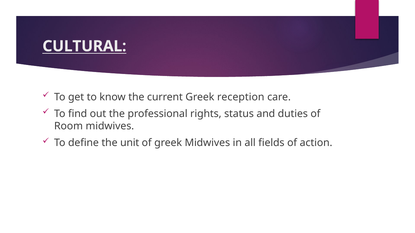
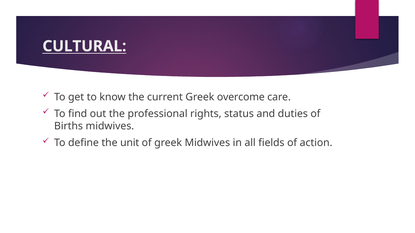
reception: reception -> overcome
Room: Room -> Births
